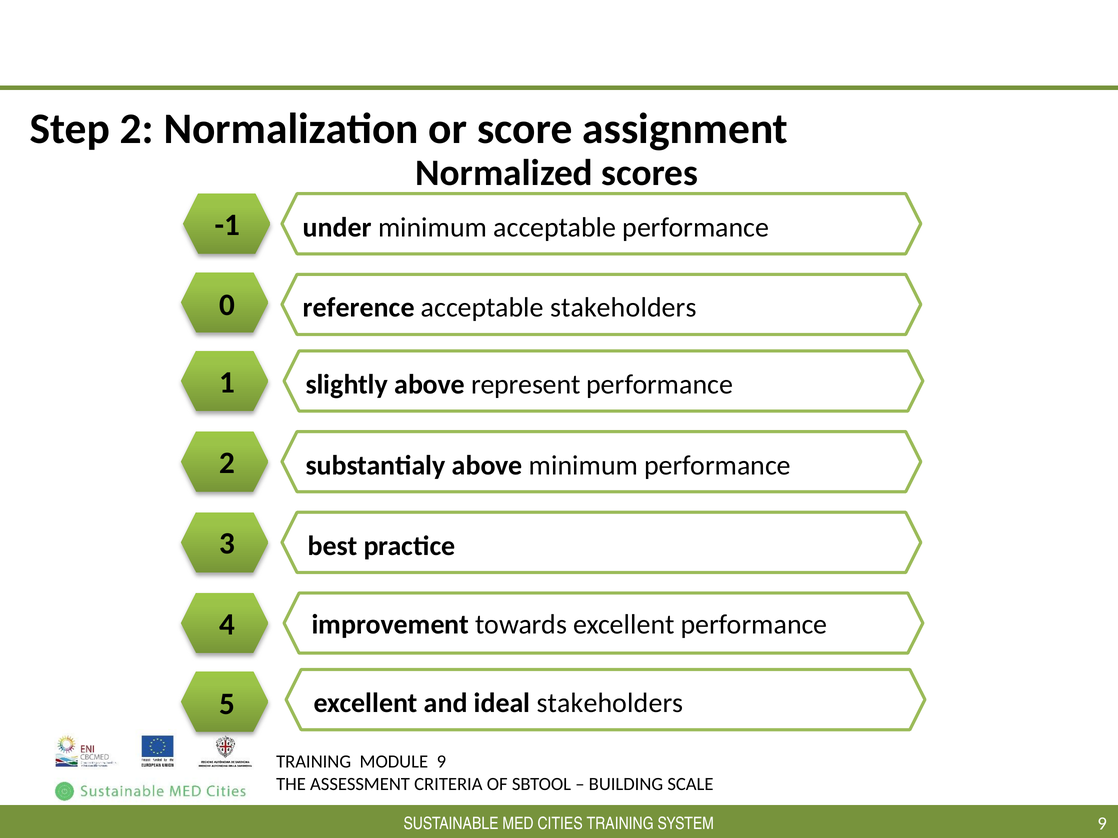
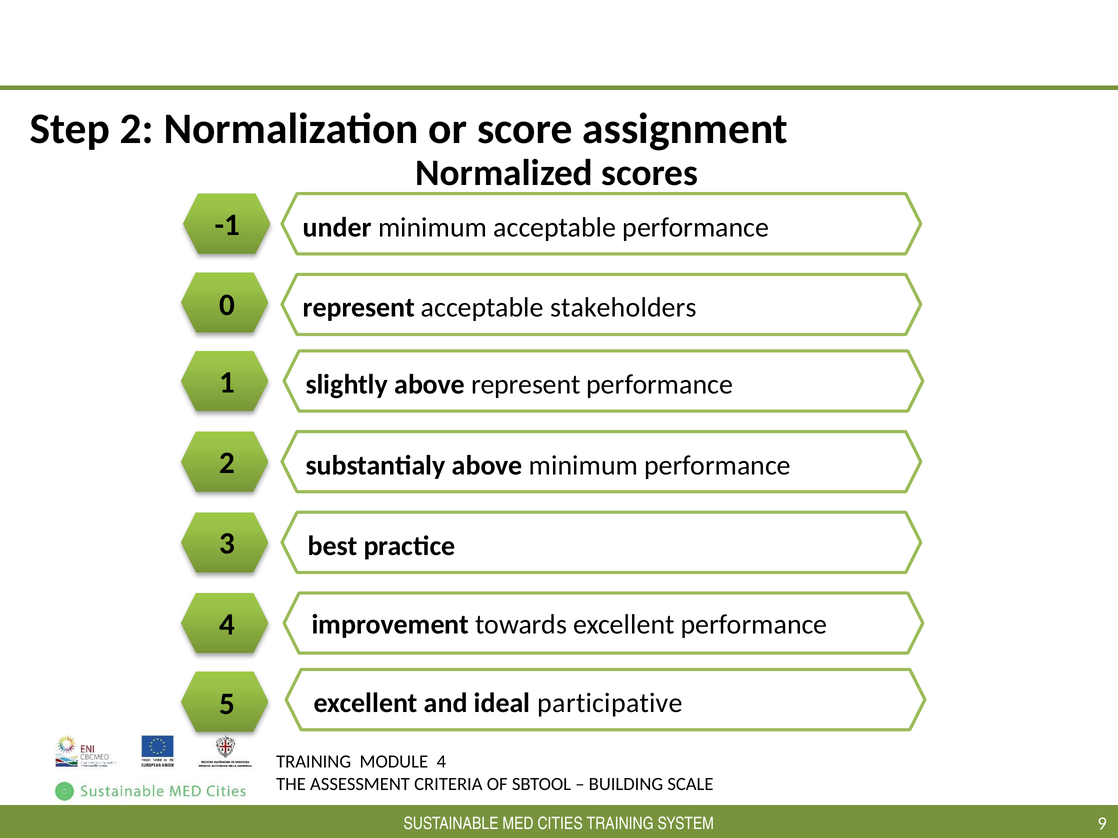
reference at (359, 308): reference -> represent
ideal stakeholders: stakeholders -> participative
9 at (441, 762): 9 -> 4
